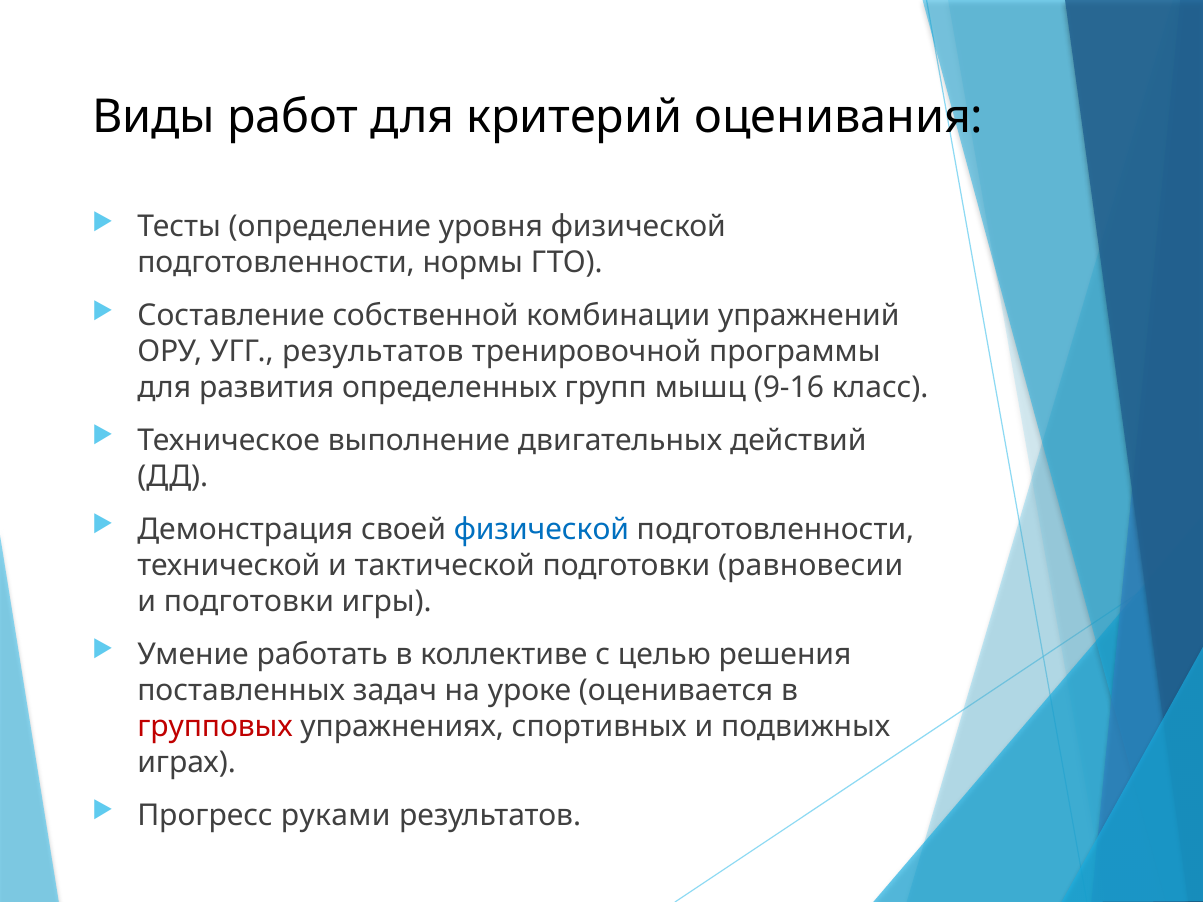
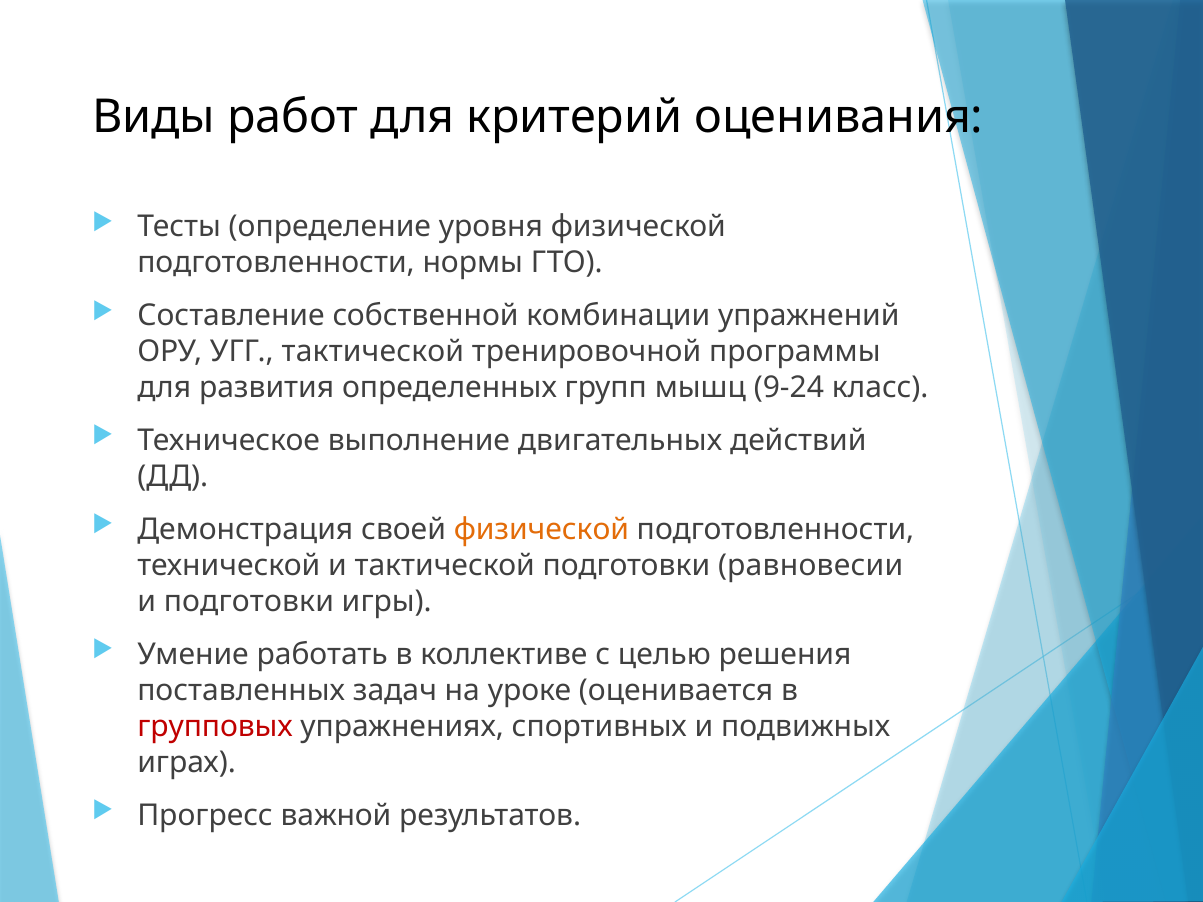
УГГ результатов: результатов -> тактической
9-16: 9-16 -> 9-24
физической at (541, 529) colour: blue -> orange
руками: руками -> важной
